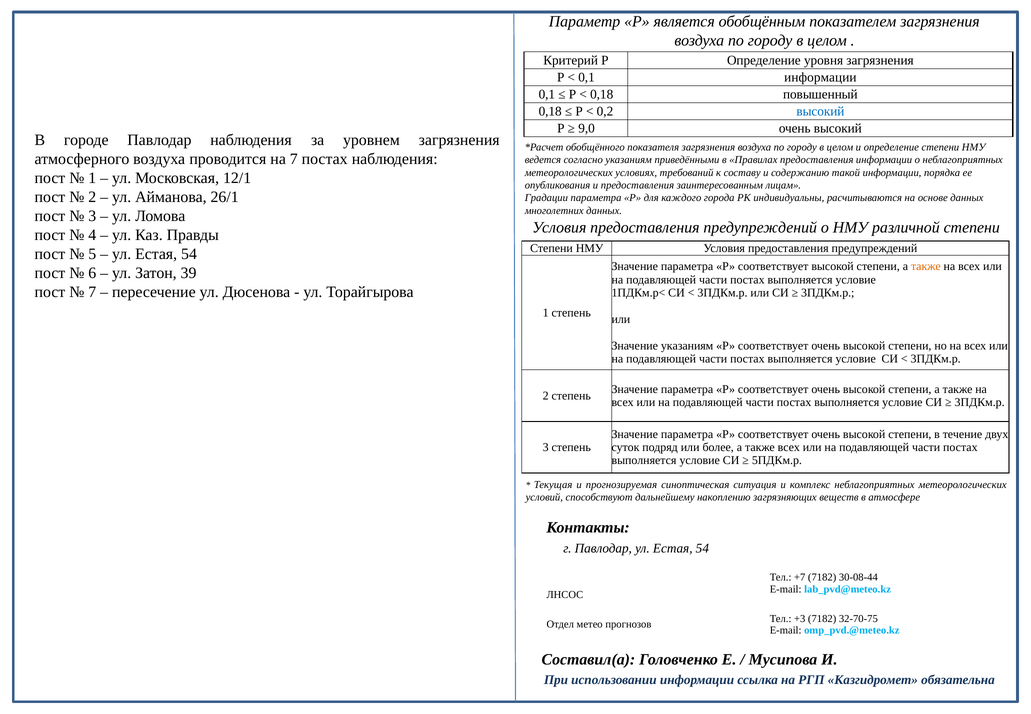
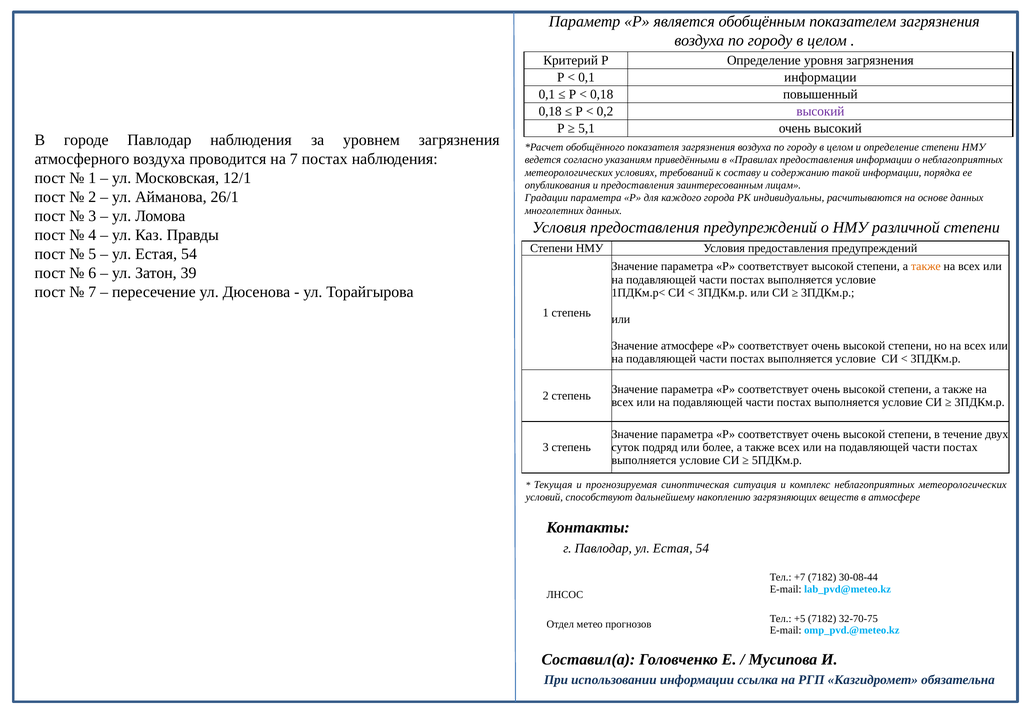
высокий at (820, 111) colour: blue -> purple
9,0: 9,0 -> 5,1
Значение указаниям: указаниям -> атмосфере
+3: +3 -> +5
